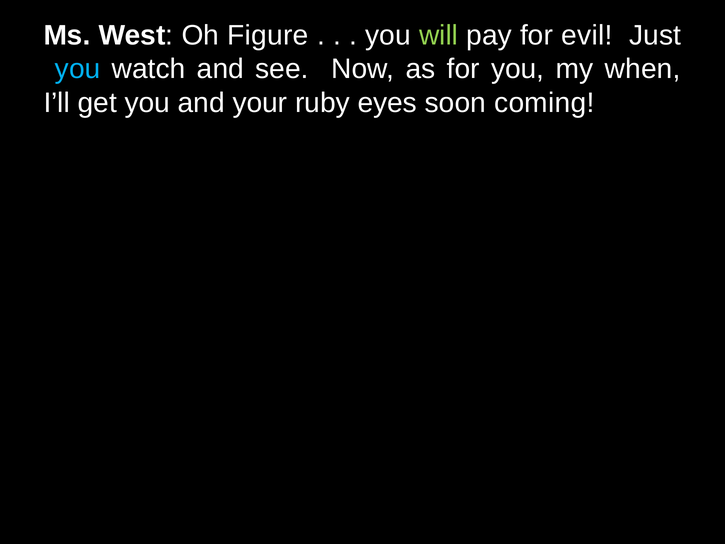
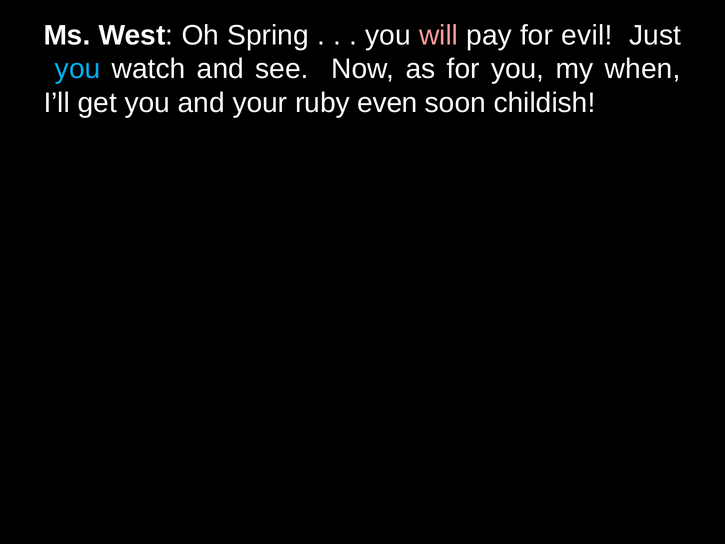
Figure: Figure -> Spring
will colour: light green -> pink
eyes: eyes -> even
coming: coming -> childish
